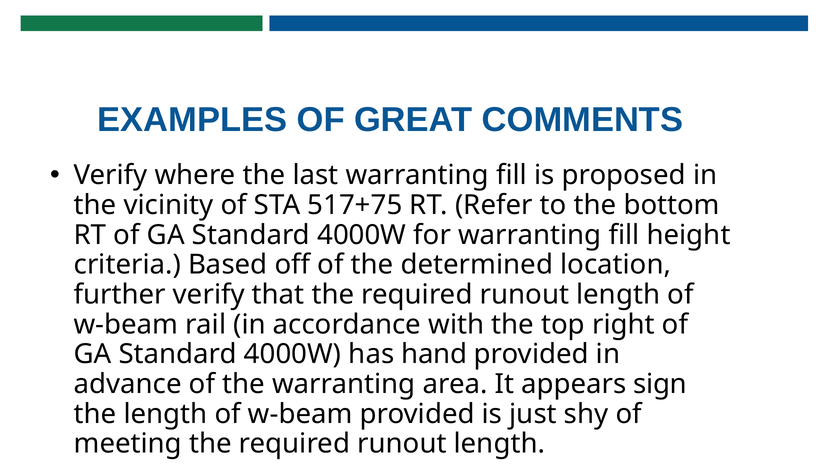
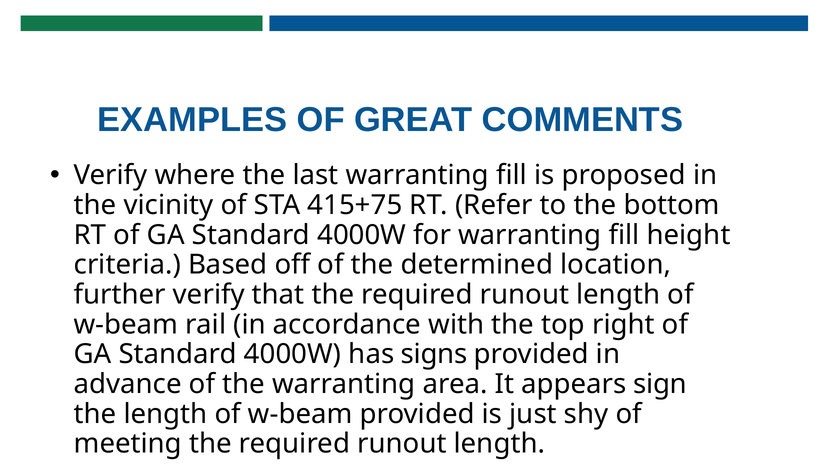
517+75: 517+75 -> 415+75
hand: hand -> signs
